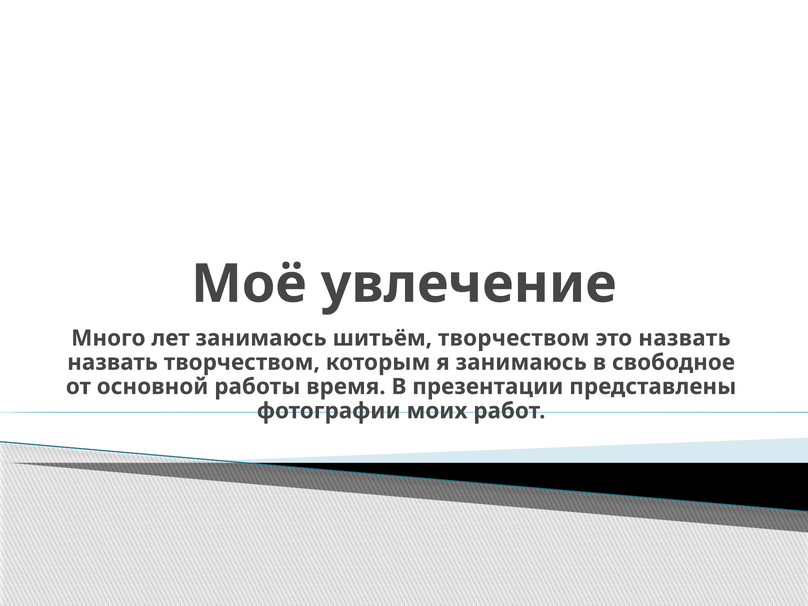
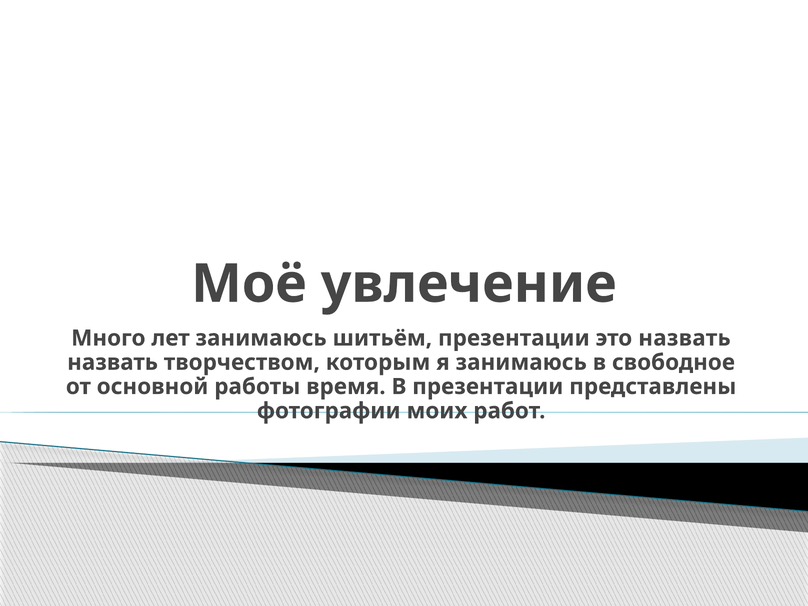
шитьём творчеством: творчеством -> презентации
